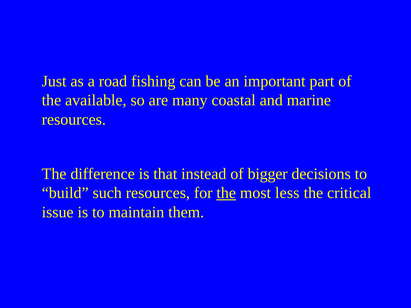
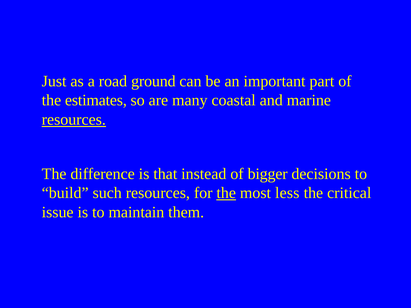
fishing: fishing -> ground
available: available -> estimates
resources at (74, 120) underline: none -> present
